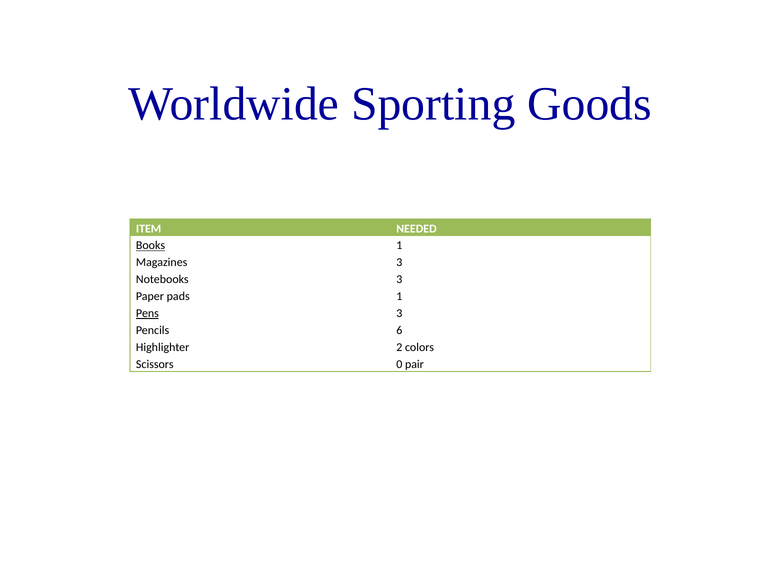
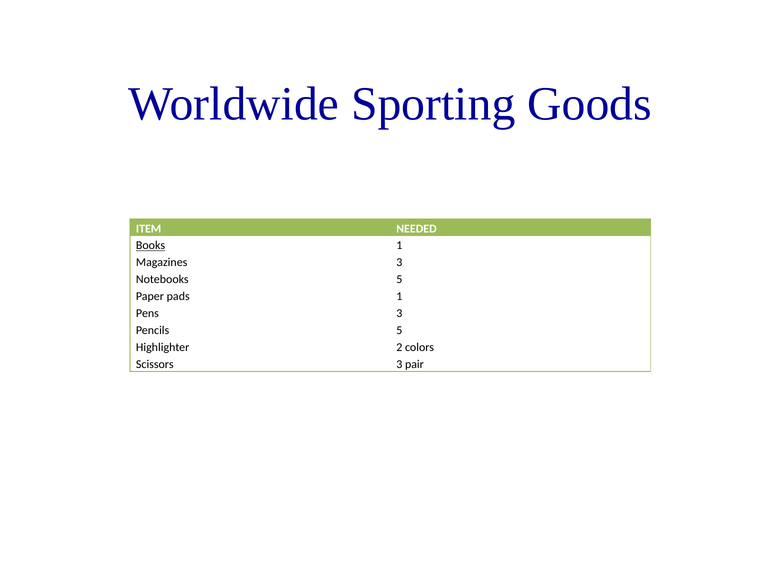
Notebooks 3: 3 -> 5
Pens underline: present -> none
Pencils 6: 6 -> 5
Scissors 0: 0 -> 3
